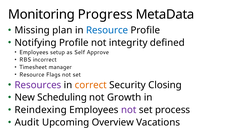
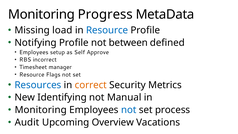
plan: plan -> load
integrity: integrity -> between
Resources colour: purple -> blue
Closing: Closing -> Metrics
Scheduling: Scheduling -> Identifying
Growth: Growth -> Manual
Reindexing at (41, 110): Reindexing -> Monitoring
not at (129, 110) colour: purple -> blue
